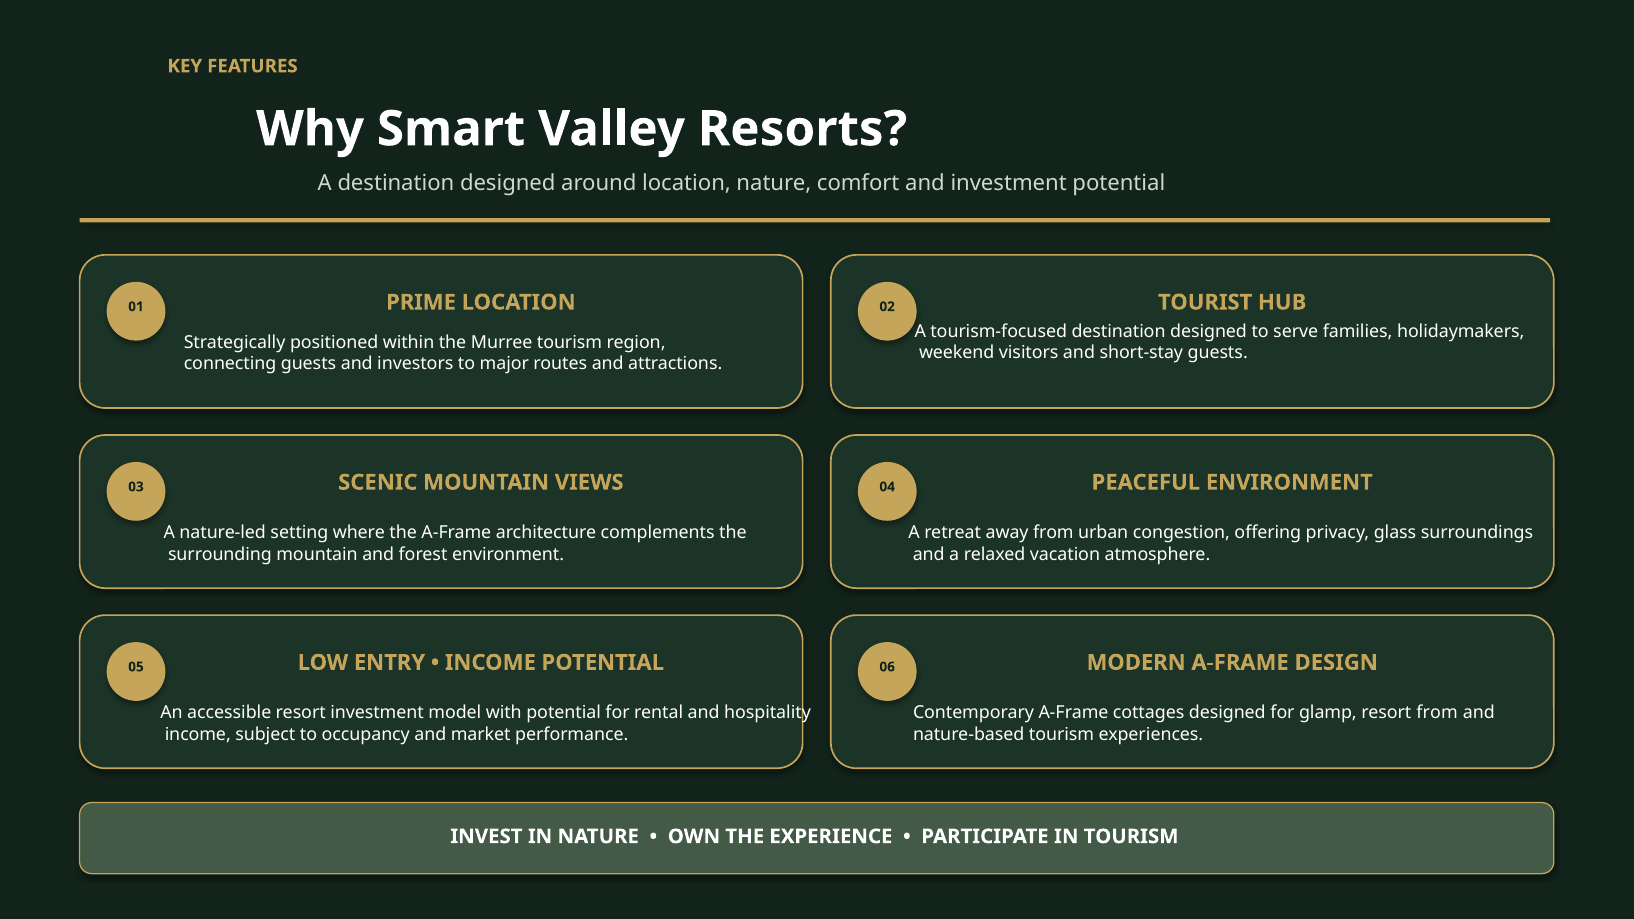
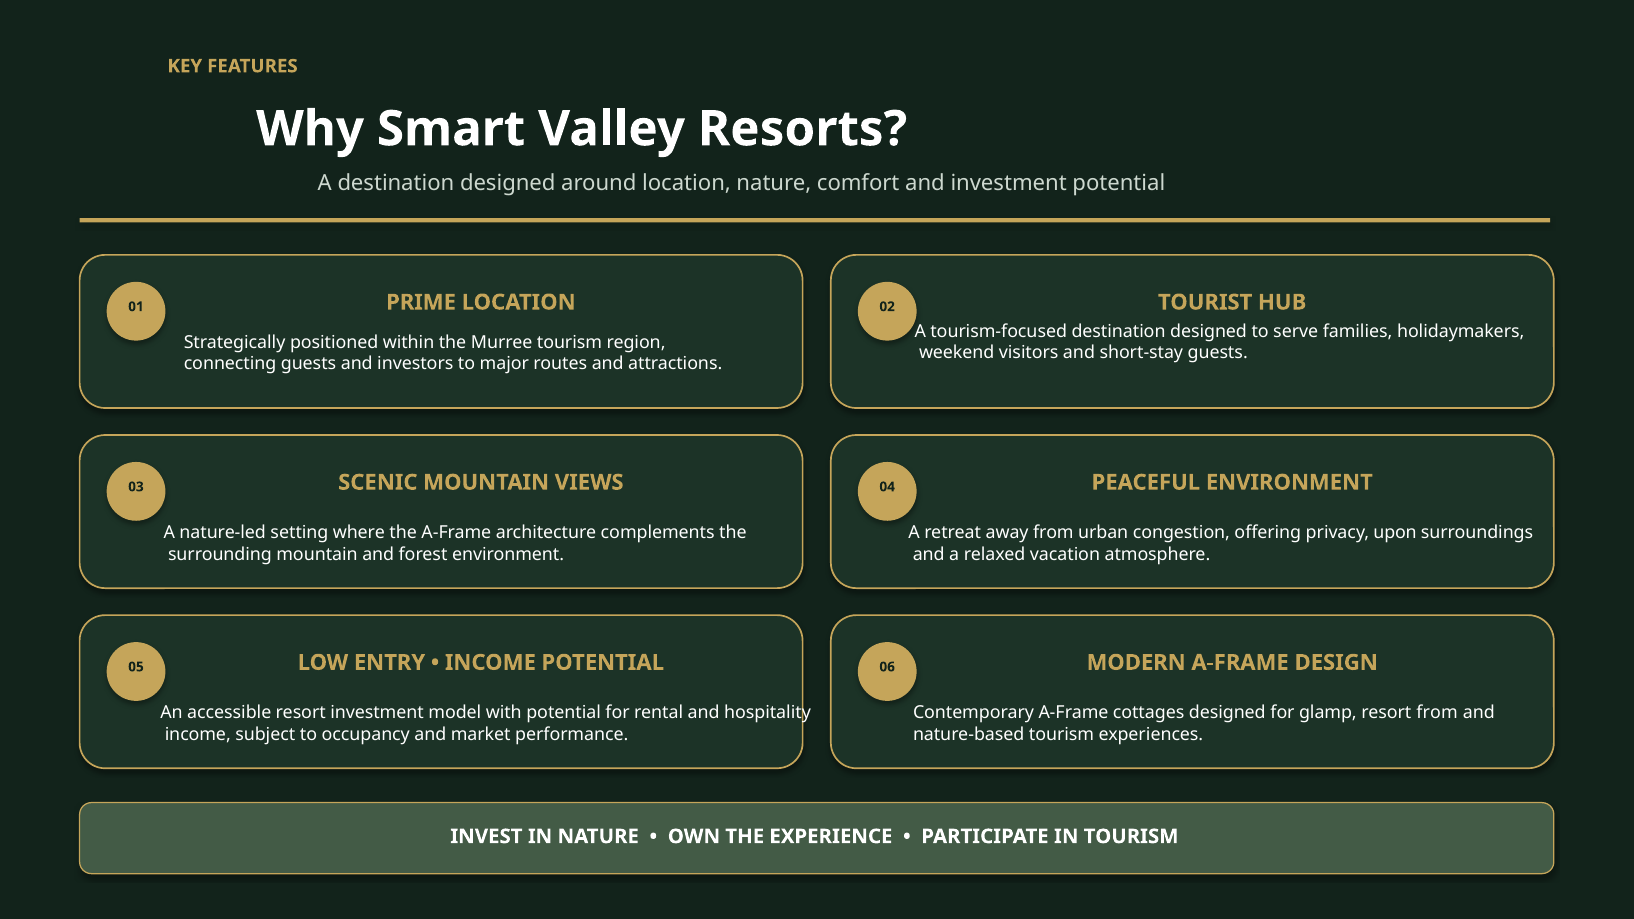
glass: glass -> upon
